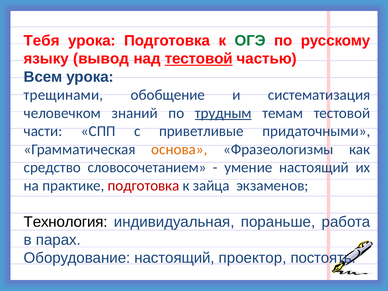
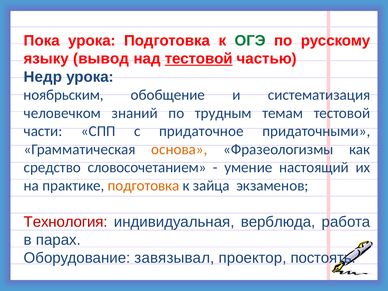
Тебя: Тебя -> Пока
Всем: Всем -> Недр
трещинами: трещинами -> ноябрьским
трудным underline: present -> none
приветливые: приветливые -> придаточное
подготовка at (144, 186) colour: red -> orange
Технология colour: black -> red
пораньше: пораньше -> верблюда
Оборудование настоящий: настоящий -> завязывал
